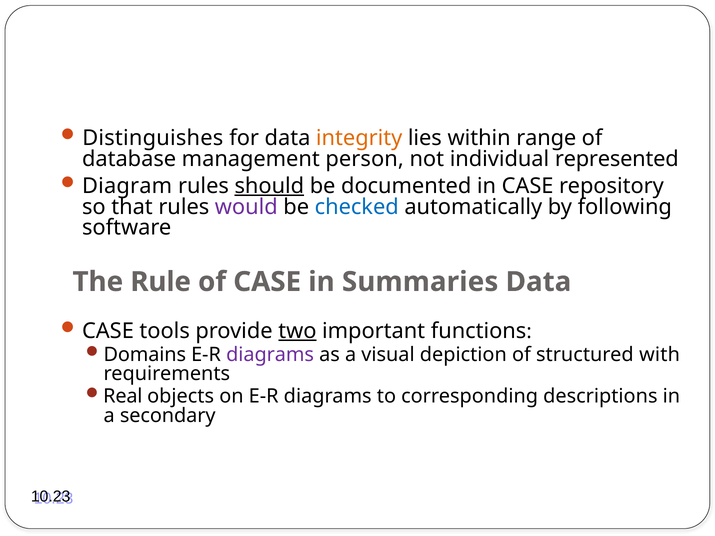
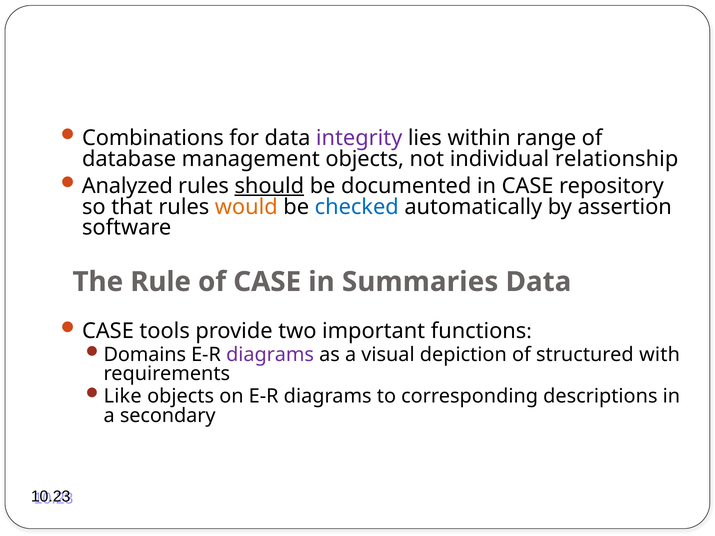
Distinguishes: Distinguishes -> Combinations
integrity colour: orange -> purple
management person: person -> objects
represented: represented -> relationship
Diagram: Diagram -> Analyzed
would colour: purple -> orange
following: following -> assertion
two underline: present -> none
Real: Real -> Like
